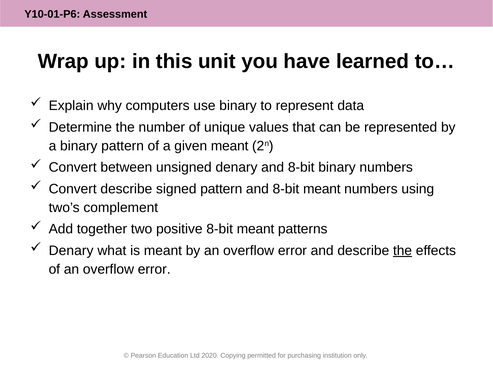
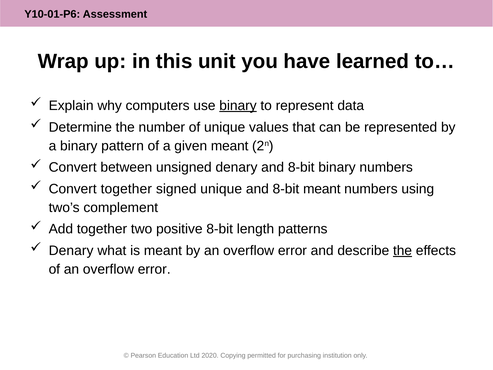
binary at (238, 106) underline: none -> present
Convert describe: describe -> together
signed pattern: pattern -> unique
positive 8-bit meant: meant -> length
